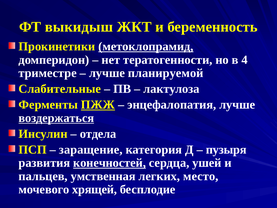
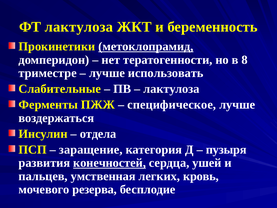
ФТ выкидыш: выкидыш -> лактулоза
4: 4 -> 8
планируемой: планируемой -> использовать
ПЖЖ underline: present -> none
энцефалопатия: энцефалопатия -> специфическое
воздержаться underline: present -> none
место: место -> кровь
хрящей: хрящей -> резерва
